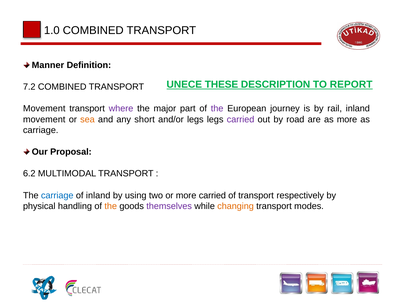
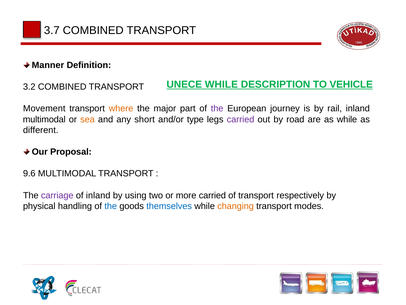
1.0: 1.0 -> 3.7
UNECE THESE: THESE -> WHILE
REPORT: REPORT -> VEHICLE
7.2: 7.2 -> 3.2
where colour: purple -> orange
movement at (44, 119): movement -> multimodal
and/or legs: legs -> type
as more: more -> while
carriage at (41, 130): carriage -> different
6.2: 6.2 -> 9.6
carriage at (57, 195) colour: blue -> purple
the at (111, 206) colour: orange -> blue
themselves colour: purple -> blue
